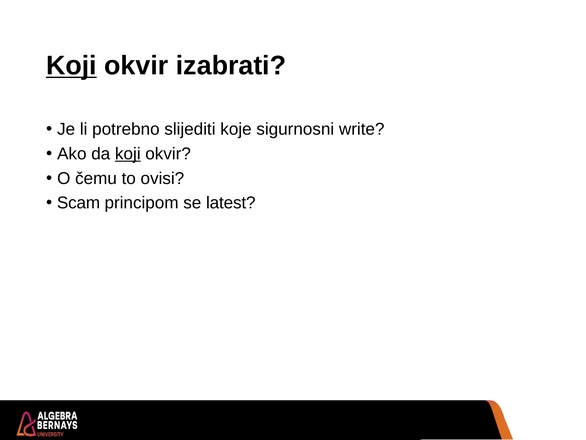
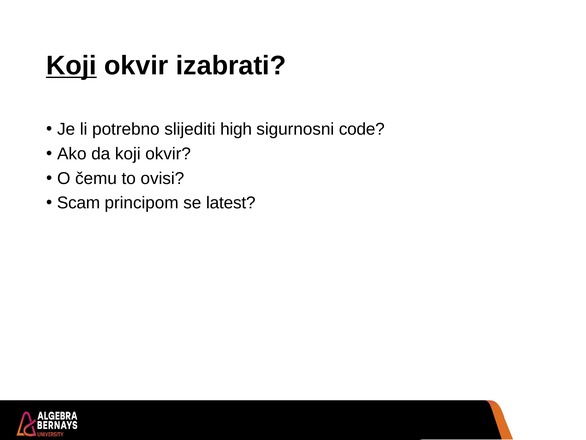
koje: koje -> high
write: write -> code
koji at (128, 154) underline: present -> none
